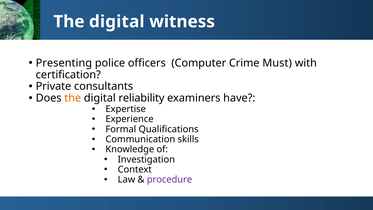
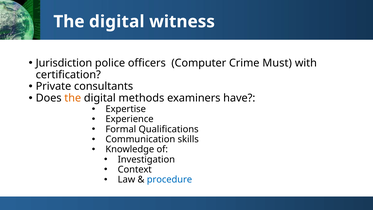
Presenting: Presenting -> Jurisdiction
reliability: reliability -> methods
procedure colour: purple -> blue
